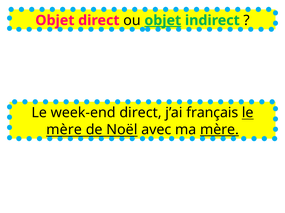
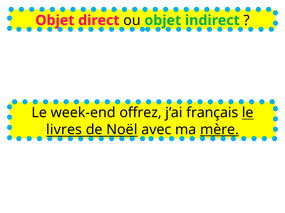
objet at (163, 20) underline: present -> none
week-end direct: direct -> offrez
mère at (64, 130): mère -> livres
